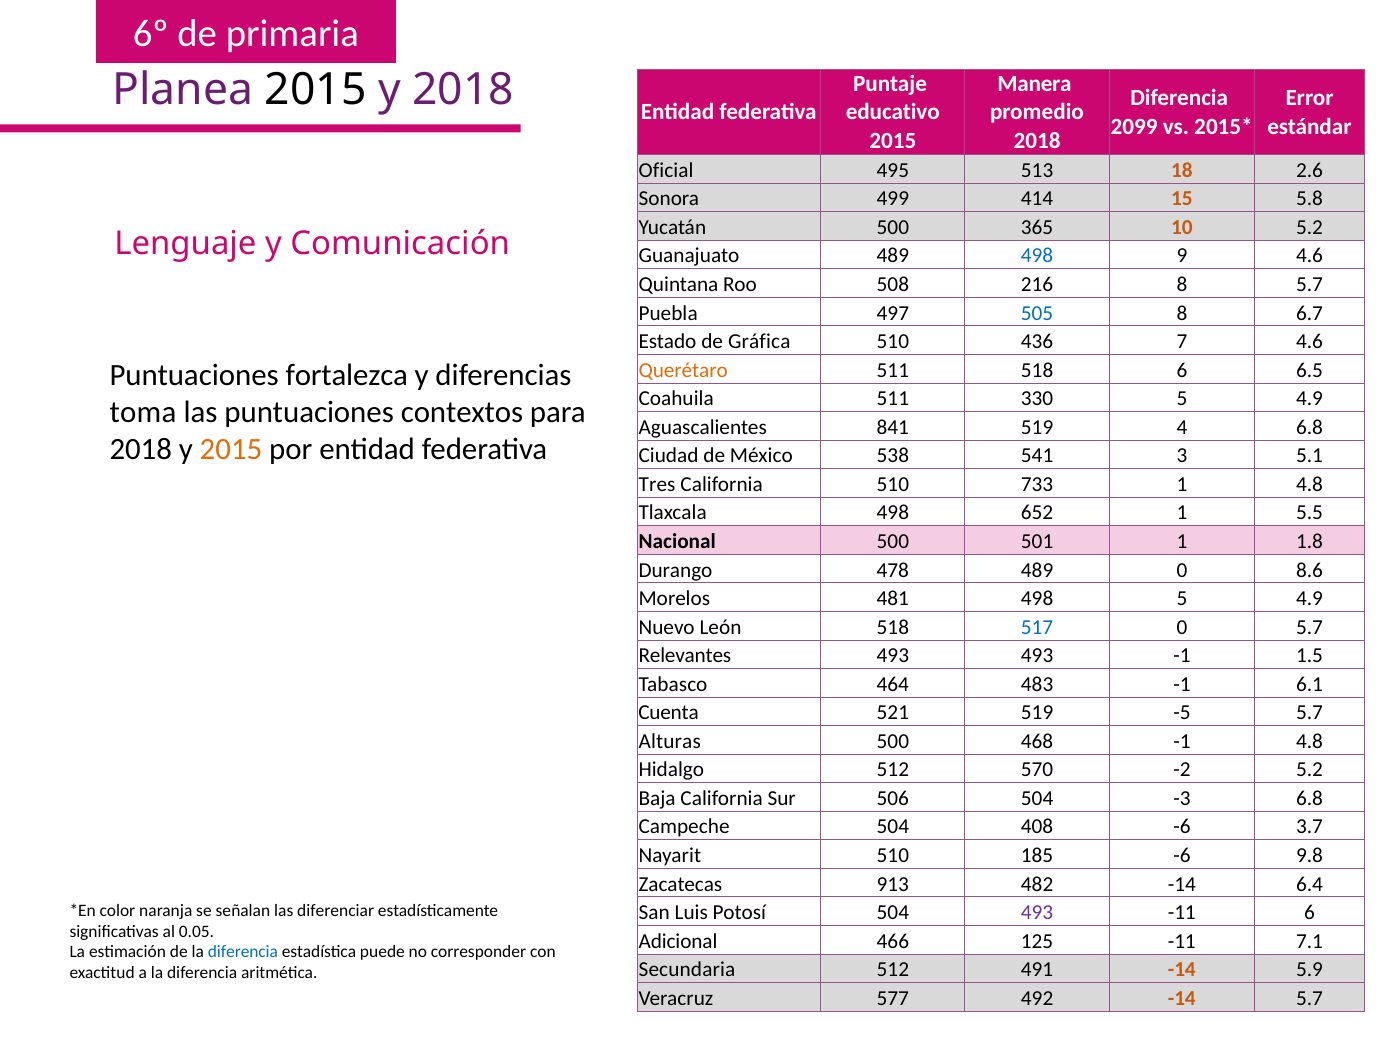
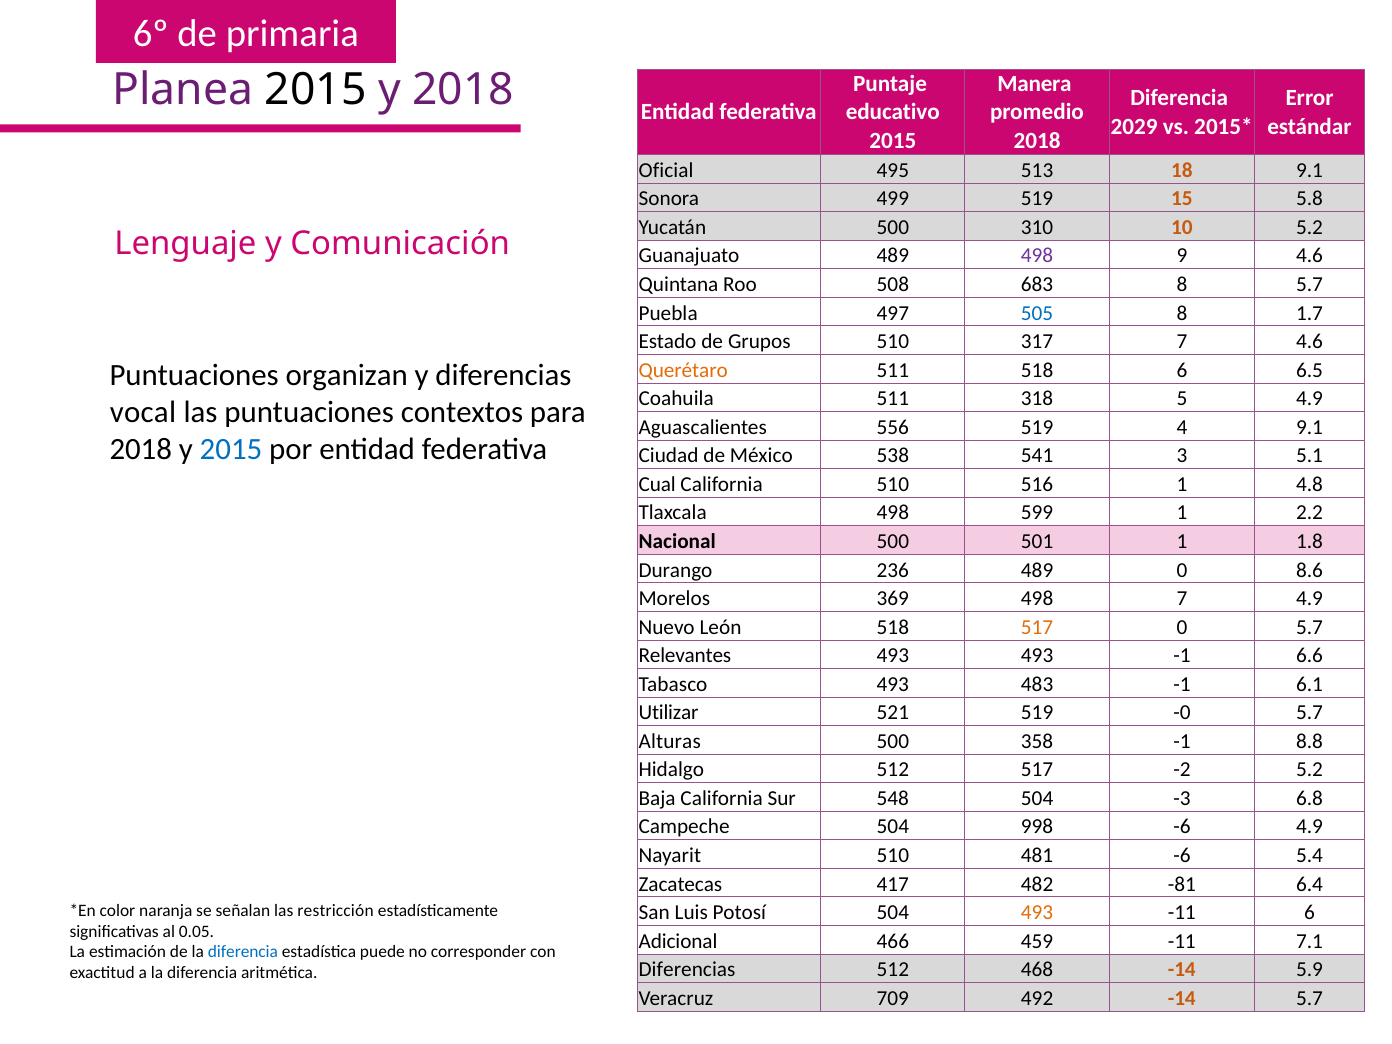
2099: 2099 -> 2029
18 2.6: 2.6 -> 9.1
499 414: 414 -> 519
365: 365 -> 310
498 at (1037, 256) colour: blue -> purple
216: 216 -> 683
6.7: 6.7 -> 1.7
Gráfica: Gráfica -> Grupos
436: 436 -> 317
fortalezca: fortalezca -> organizan
330: 330 -> 318
toma: toma -> vocal
841: 841 -> 556
4 6.8: 6.8 -> 9.1
2015 at (231, 450) colour: orange -> blue
Tres: Tres -> Cual
733: 733 -> 516
652: 652 -> 599
5.5: 5.5 -> 2.2
478: 478 -> 236
481: 481 -> 369
498 5: 5 -> 7
517 at (1037, 627) colour: blue -> orange
1.5: 1.5 -> 6.6
Tabasco 464: 464 -> 493
Cuenta: Cuenta -> Utilizar
-5: -5 -> -0
468: 468 -> 358
-1 4.8: 4.8 -> 8.8
512 570: 570 -> 517
506: 506 -> 548
408: 408 -> 998
-6 3.7: 3.7 -> 4.9
185: 185 -> 481
9.8: 9.8 -> 5.4
913: 913 -> 417
482 -14: -14 -> -81
diferenciar: diferenciar -> restricción
493 at (1037, 913) colour: purple -> orange
125: 125 -> 459
Secundaria at (687, 970): Secundaria -> Diferencias
491: 491 -> 468
577: 577 -> 709
